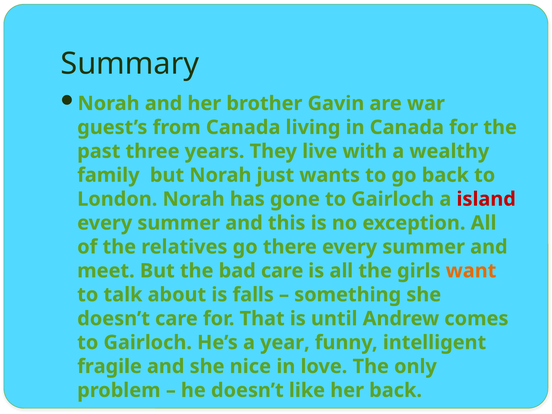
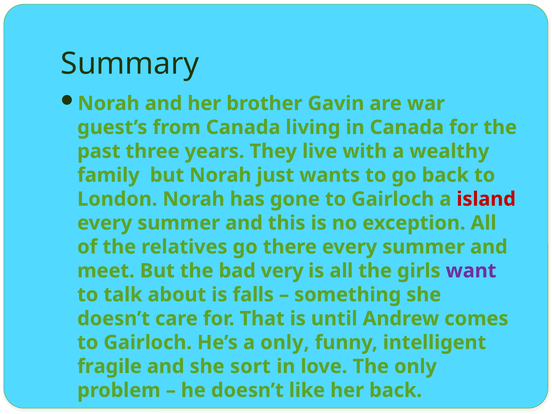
bad care: care -> very
want colour: orange -> purple
a year: year -> only
nice: nice -> sort
